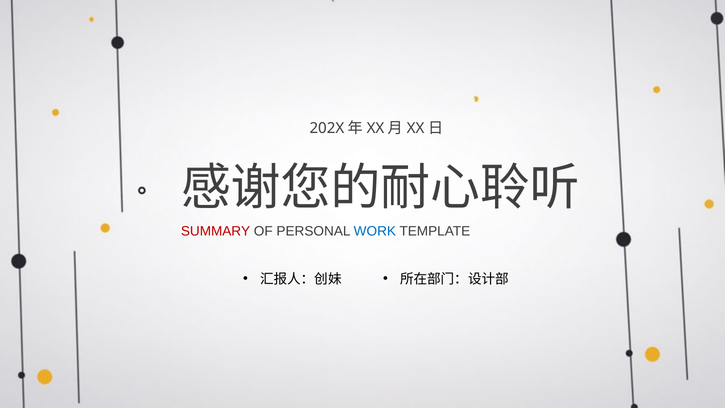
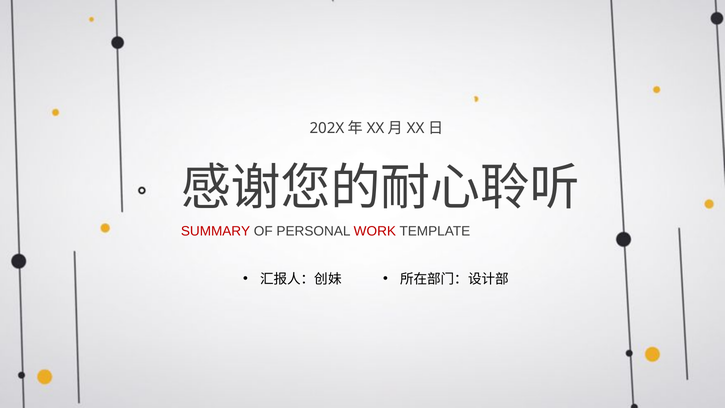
WORK colour: blue -> red
